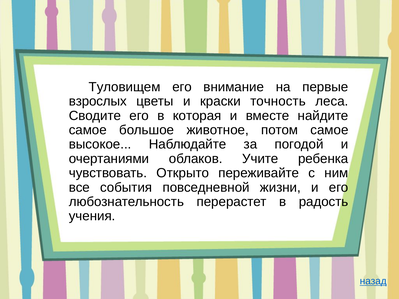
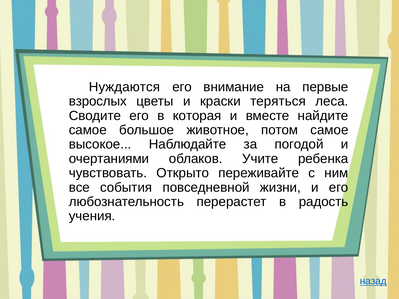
Туловищем: Туловищем -> Нуждаются
точность: точность -> теряться
